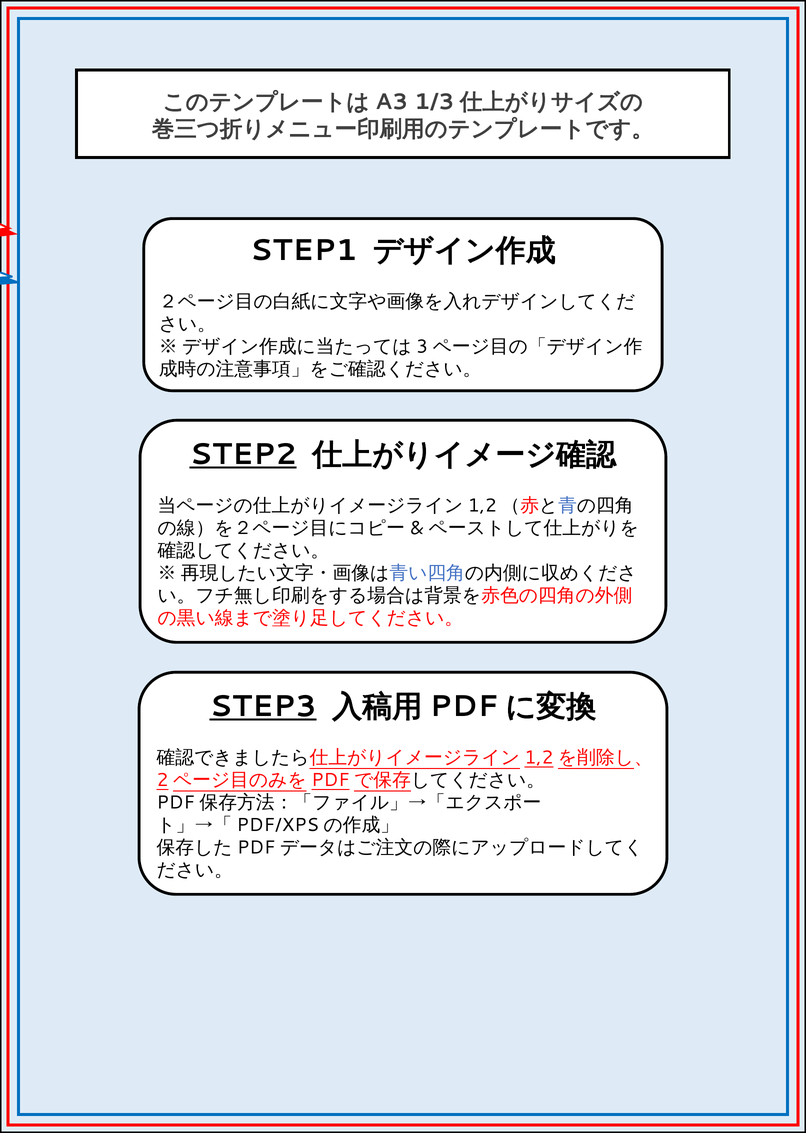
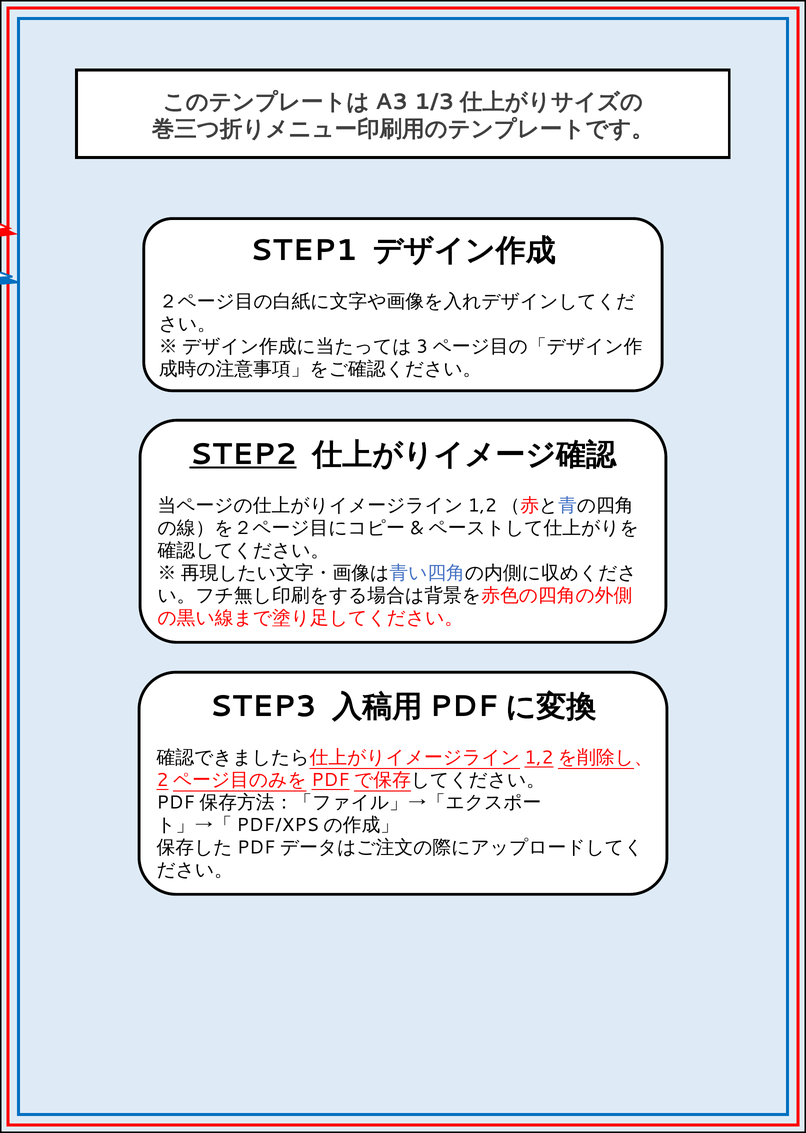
STEP3 underline: present -> none
